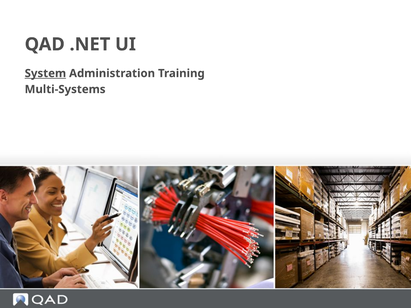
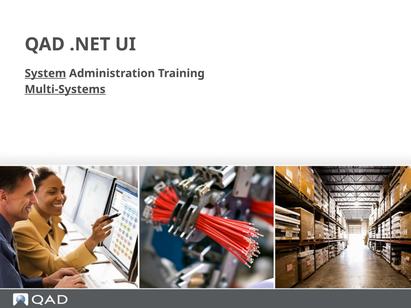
Multi-Systems underline: none -> present
